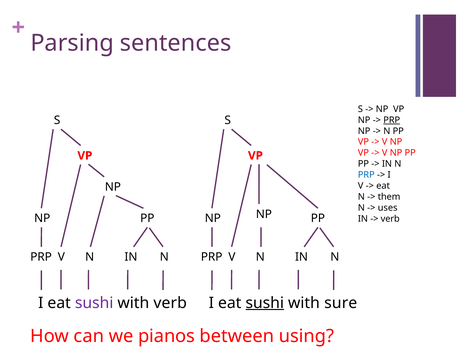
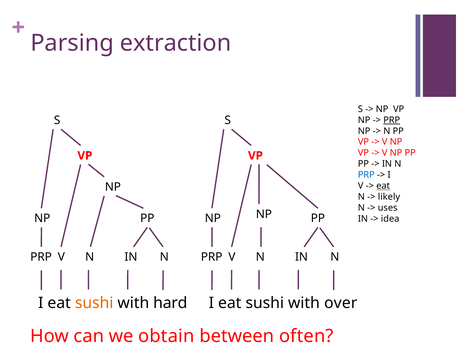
sentences: sentences -> extraction
eat at (383, 186) underline: none -> present
them: them -> likely
verb at (390, 219): verb -> idea
sushi at (94, 303) colour: purple -> orange
with verb: verb -> hard
sushi at (265, 303) underline: present -> none
sure: sure -> over
pianos: pianos -> obtain
using: using -> often
